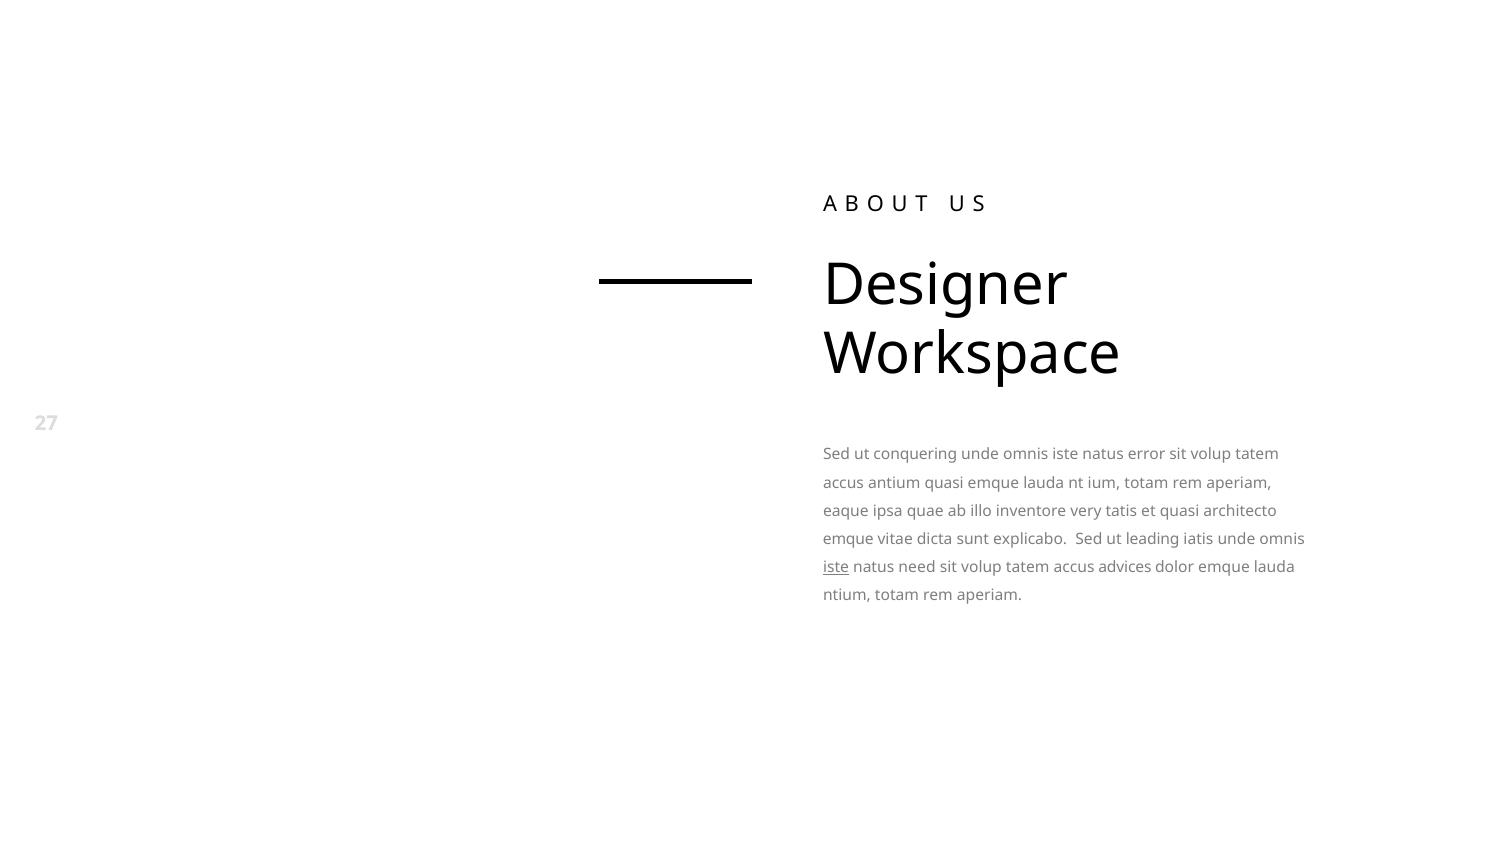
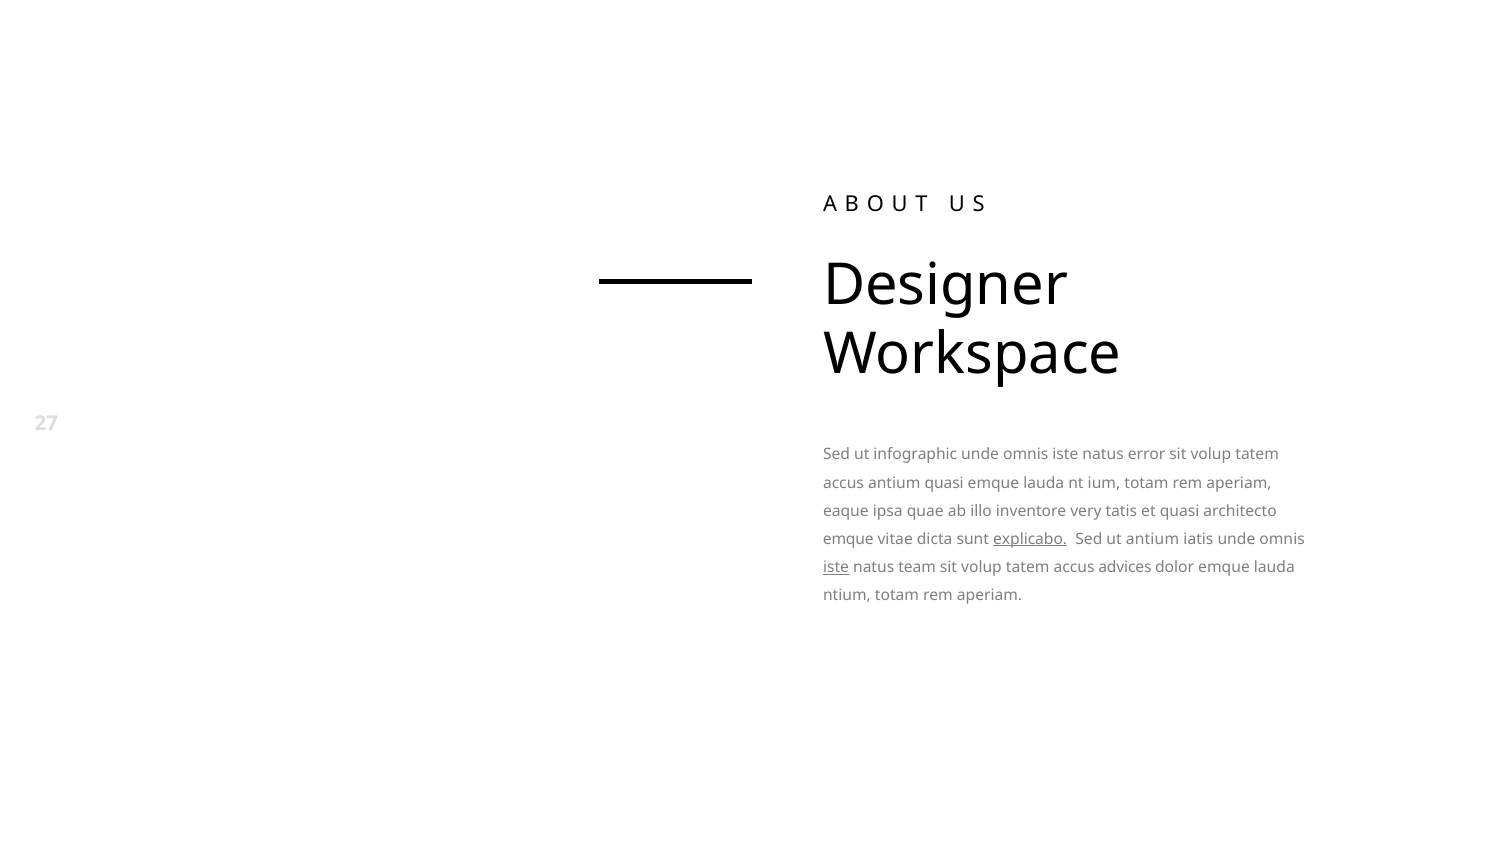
conquering: conquering -> infographic
explicabo underline: none -> present
ut leading: leading -> antium
need: need -> team
